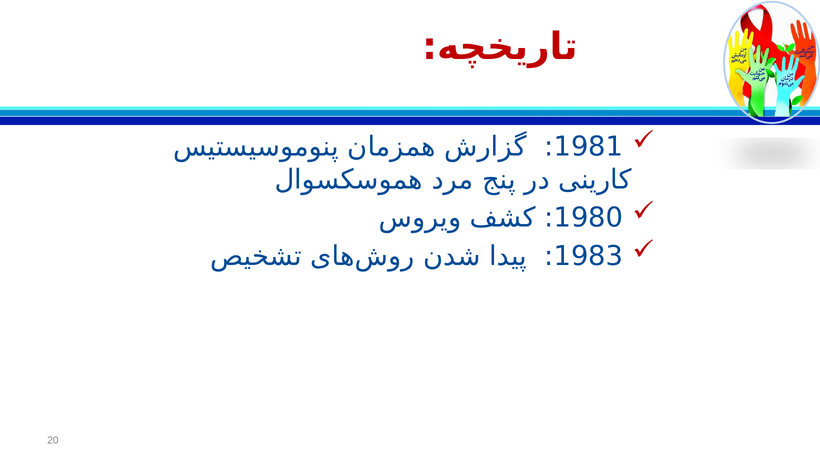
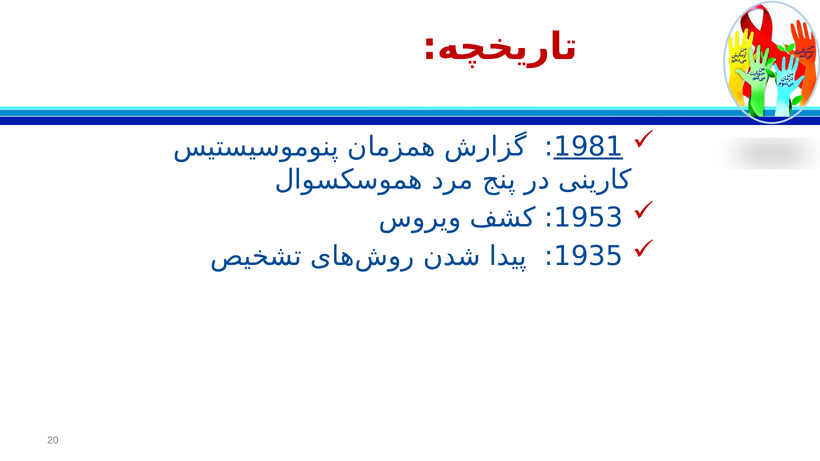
1981 underline: none -> present
1980: 1980 -> 1953
1983: 1983 -> 1935
